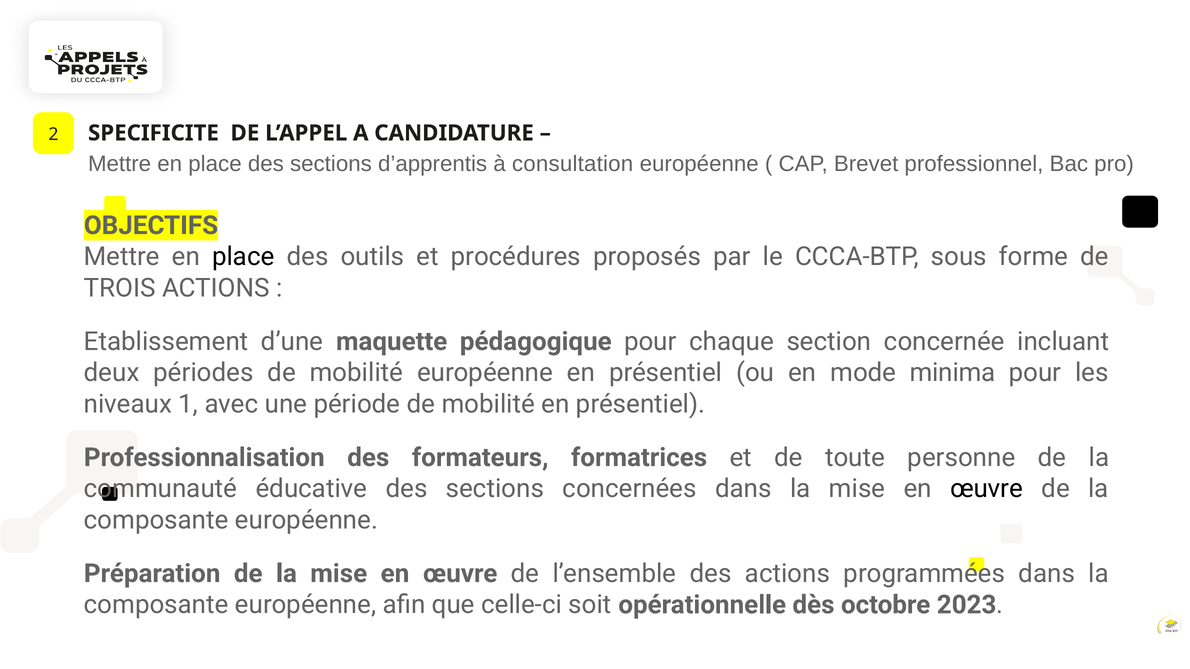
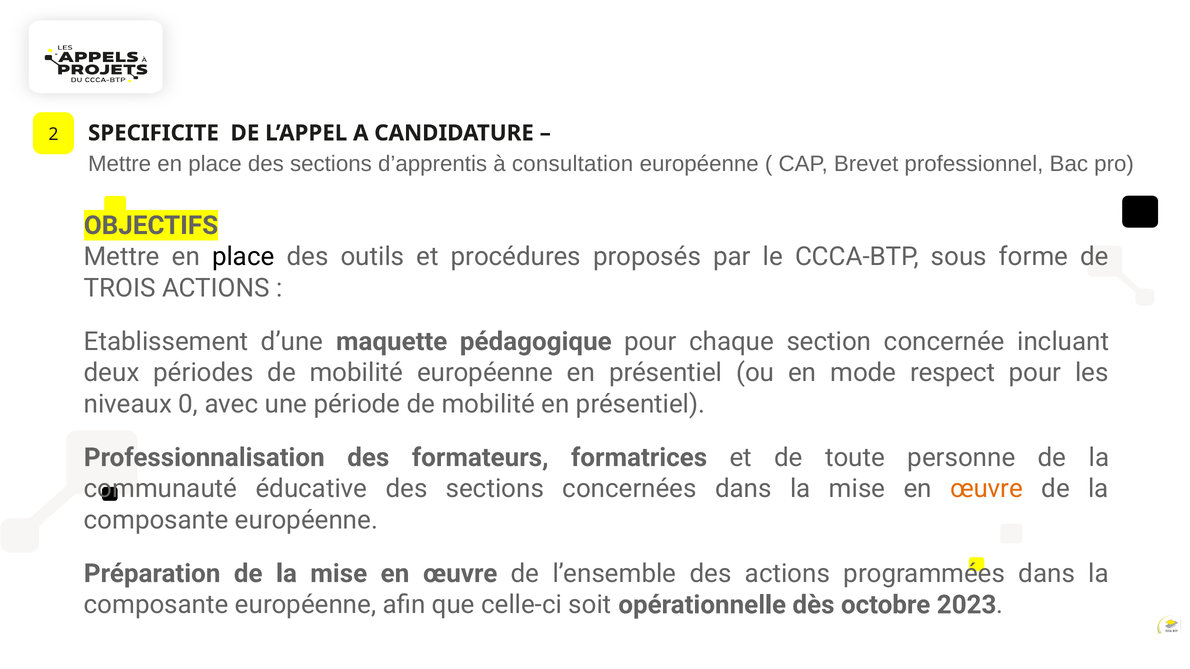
minima: minima -> respect
1: 1 -> 0
œuvre at (987, 489) colour: black -> orange
